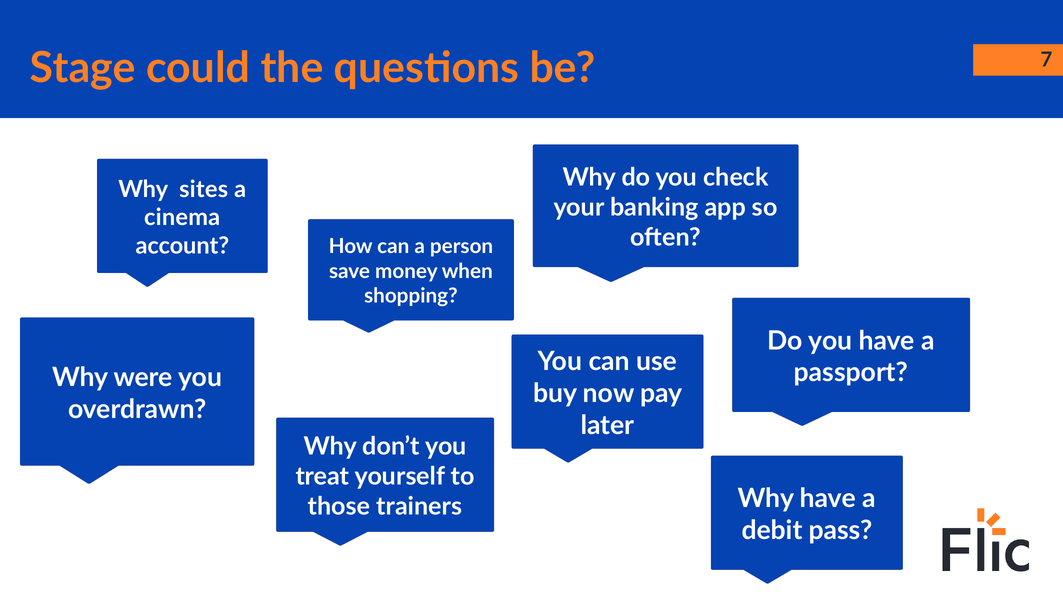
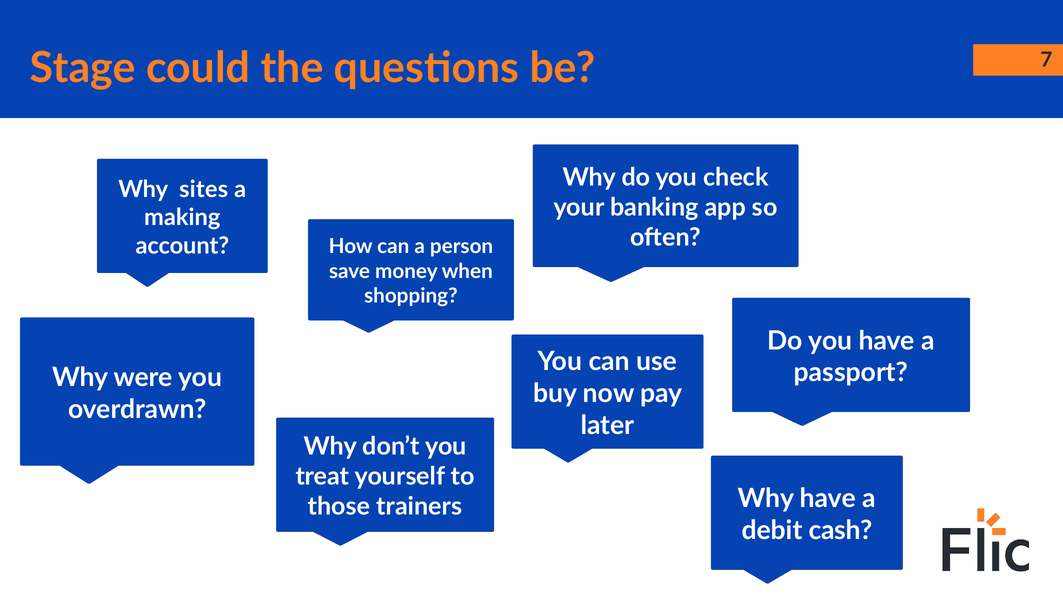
cinema: cinema -> making
debit pass: pass -> cash
